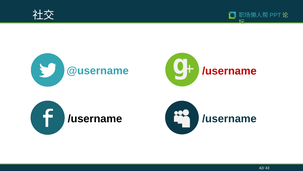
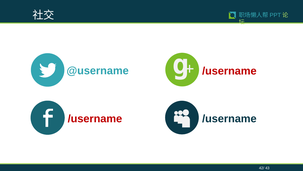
/username at (95, 119) colour: black -> red
